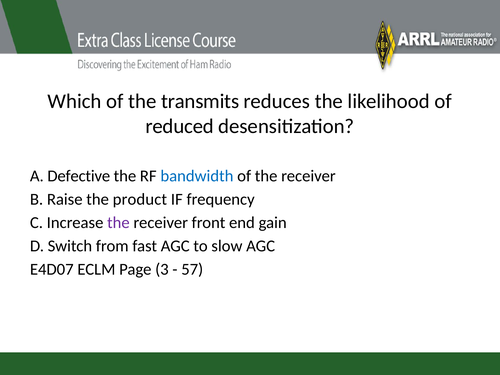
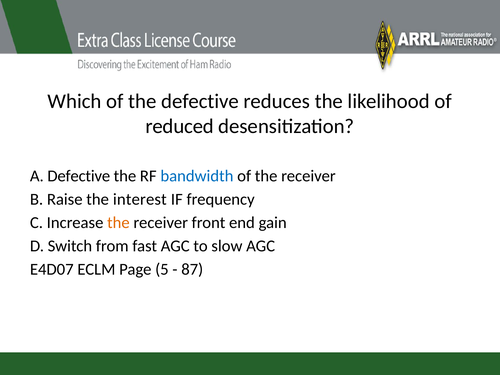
the transmits: transmits -> defective
product: product -> interest
the at (118, 223) colour: purple -> orange
3: 3 -> 5
57: 57 -> 87
